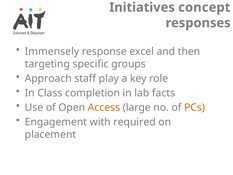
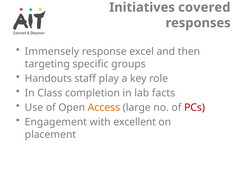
concept: concept -> covered
Approach: Approach -> Handouts
PCs colour: orange -> red
required: required -> excellent
